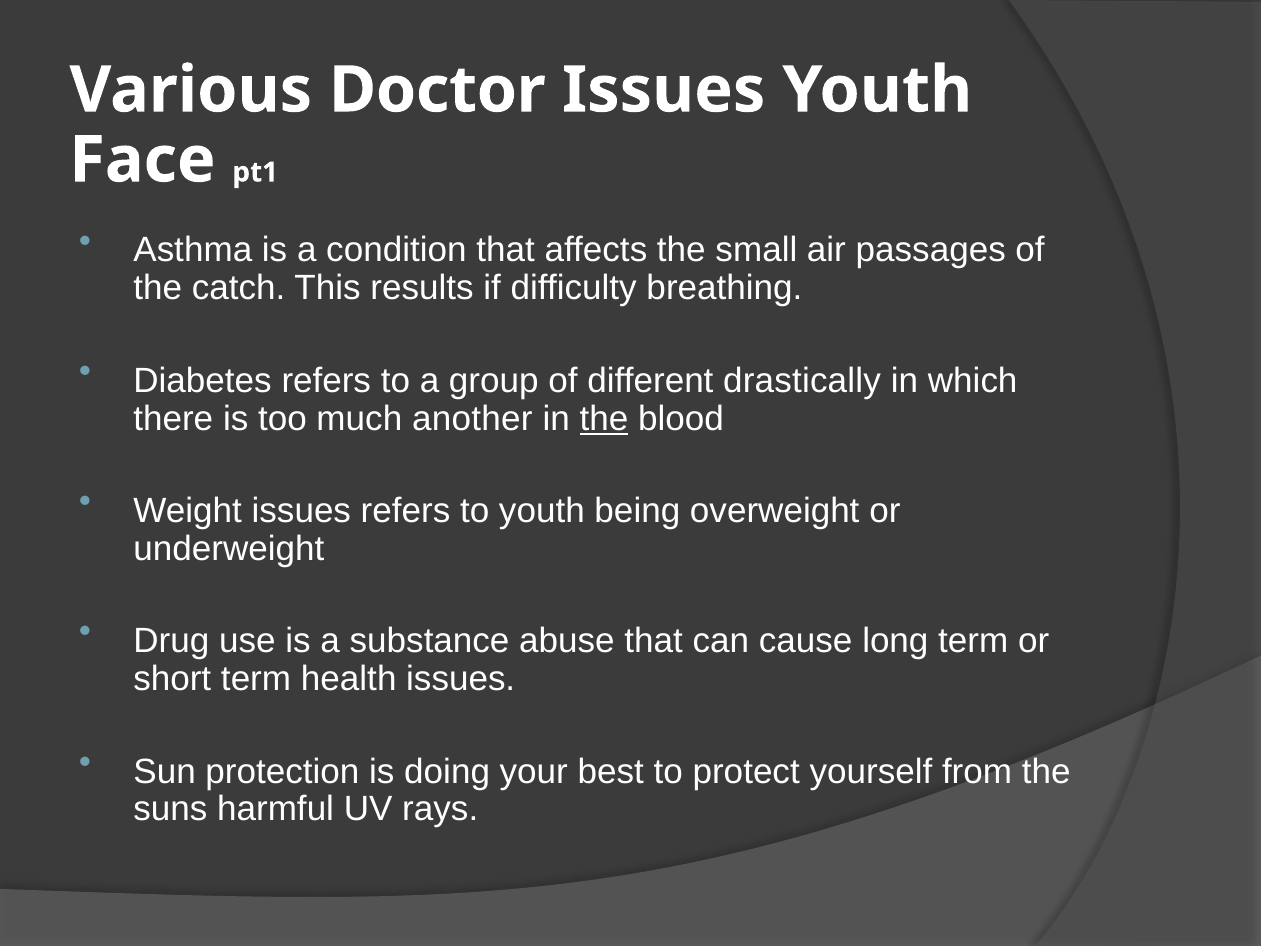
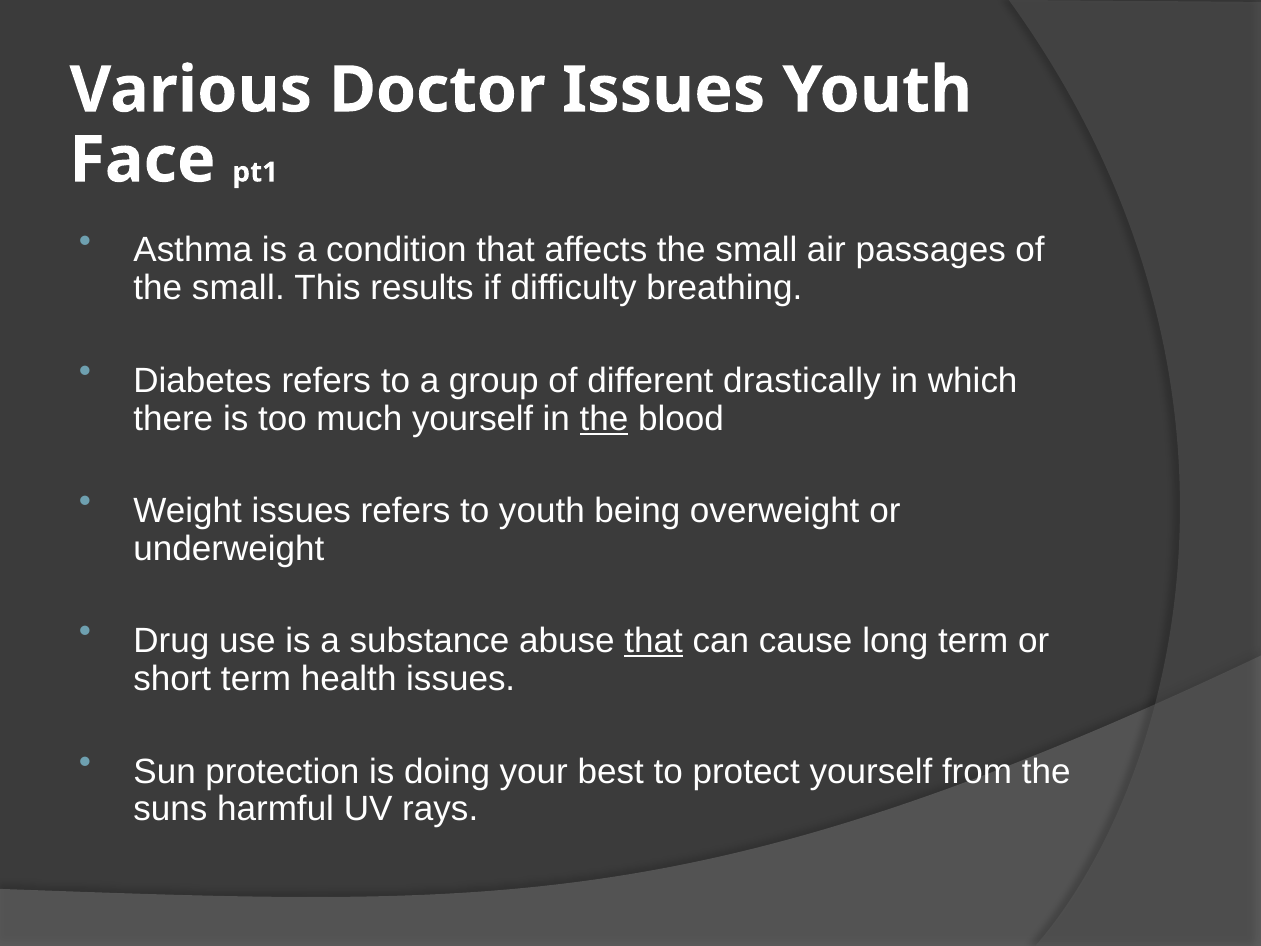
catch at (239, 288): catch -> small
much another: another -> yourself
that at (654, 641) underline: none -> present
